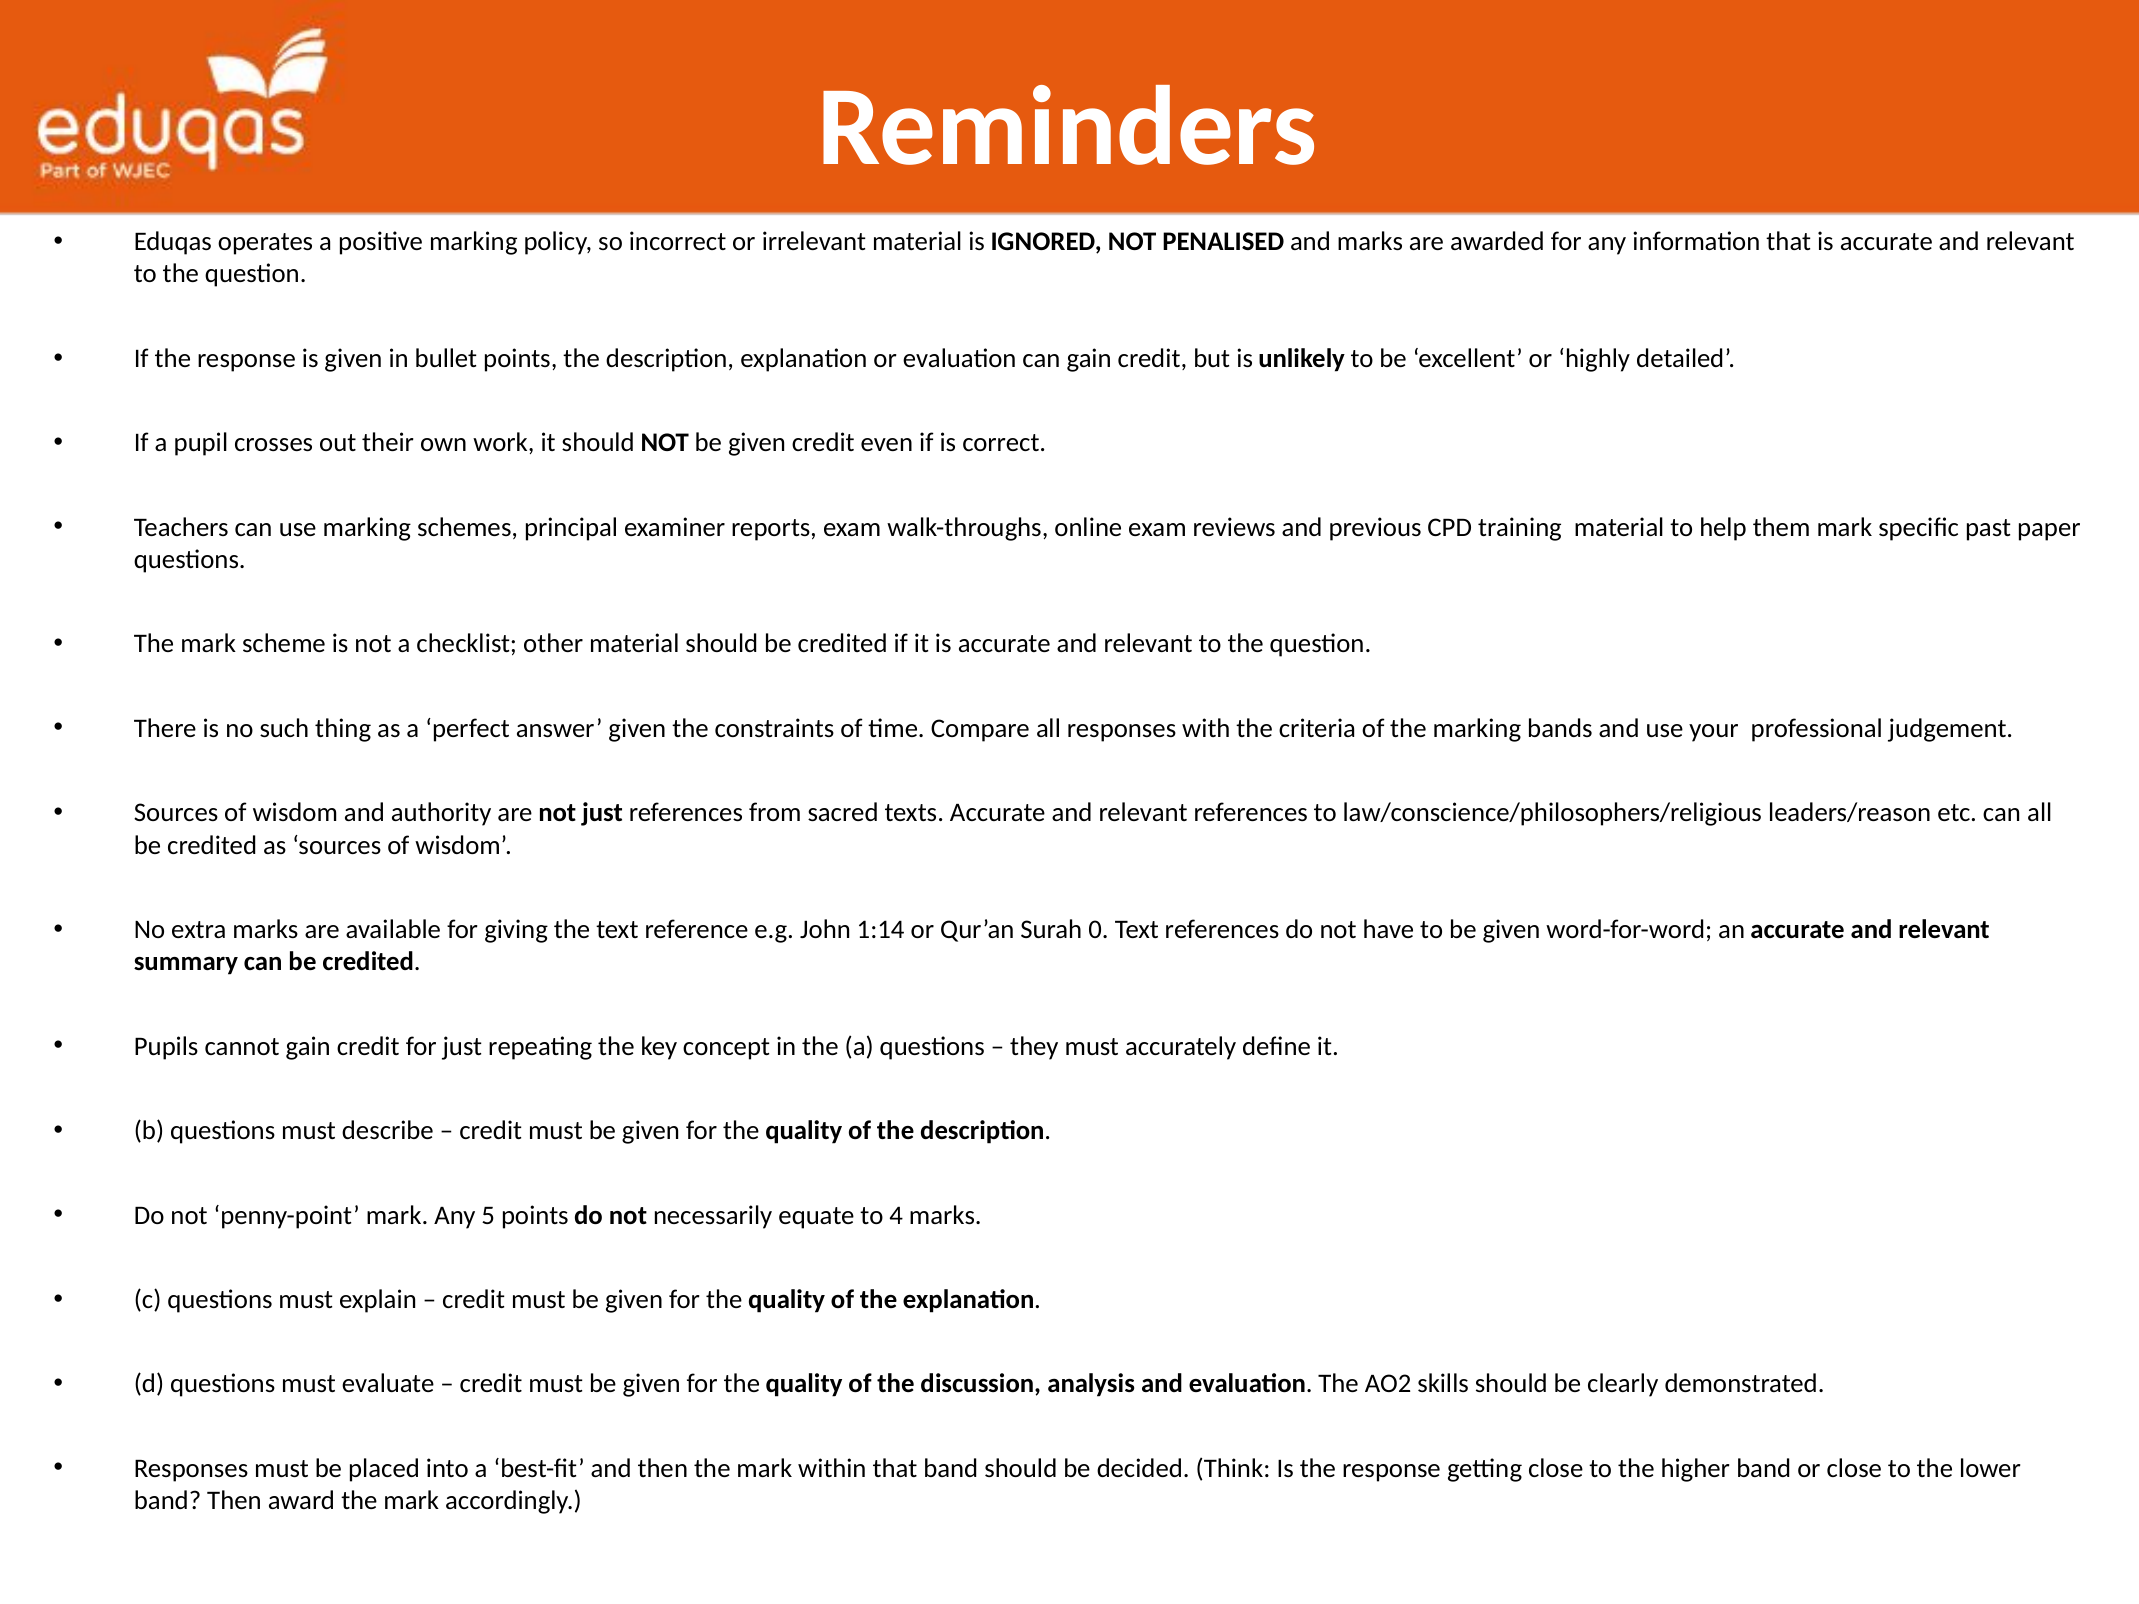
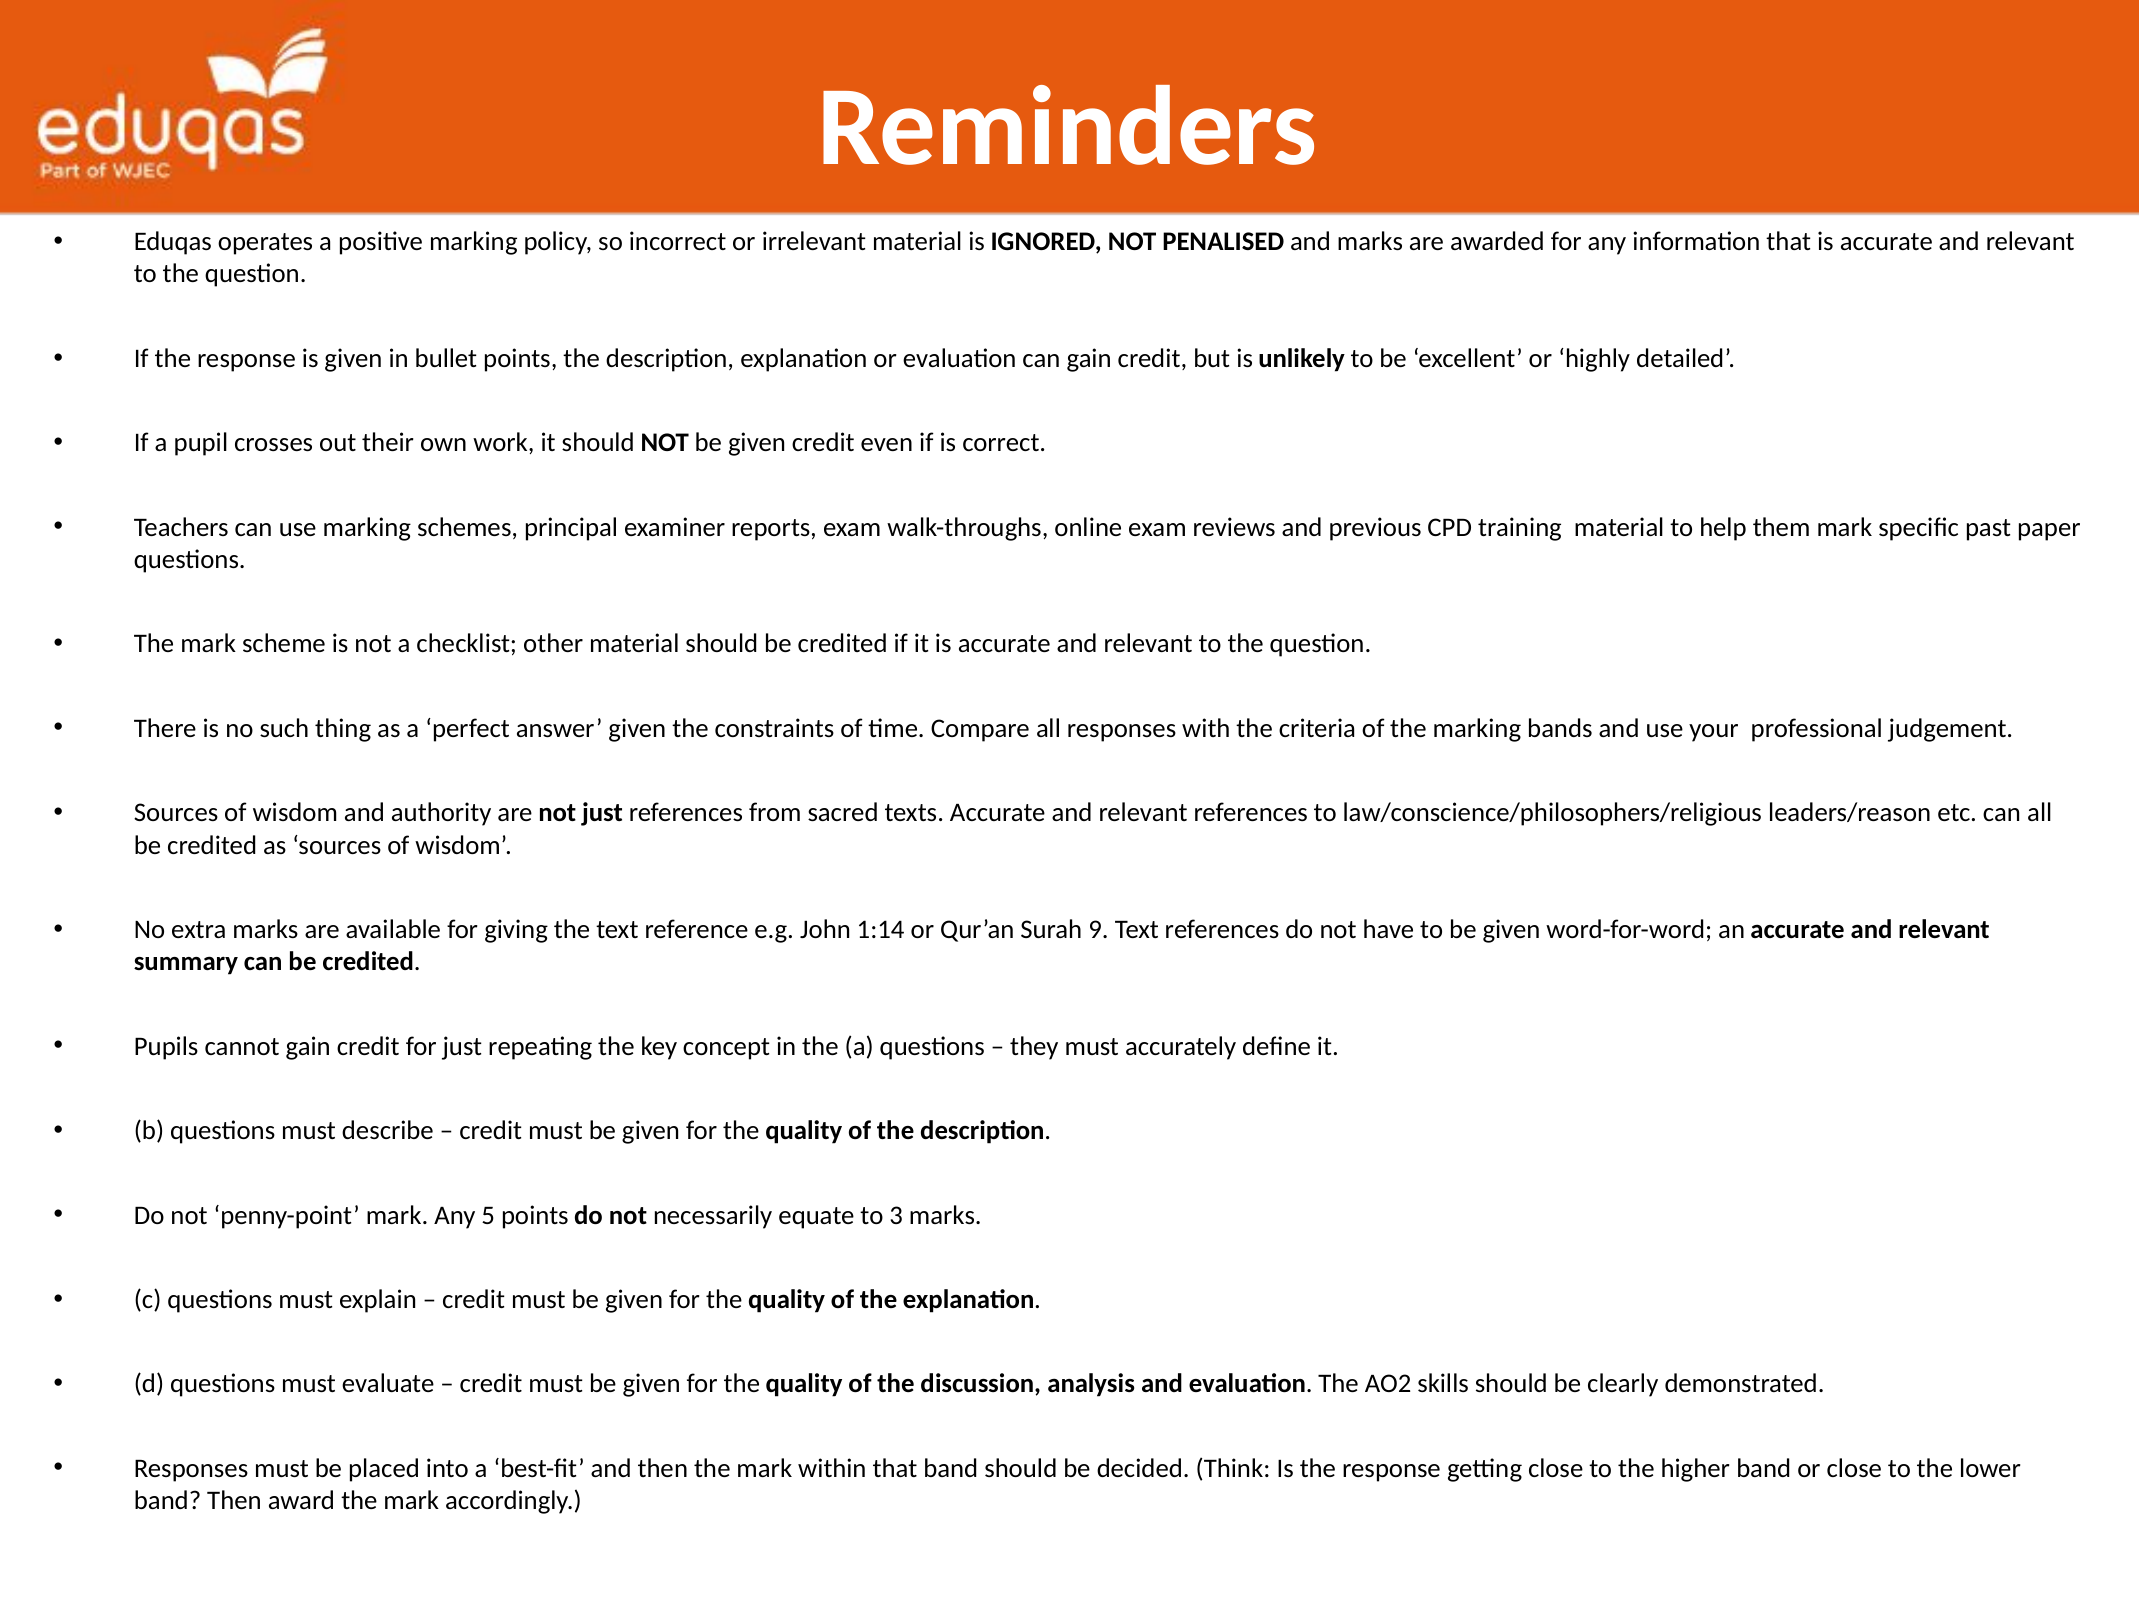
0: 0 -> 9
4: 4 -> 3
